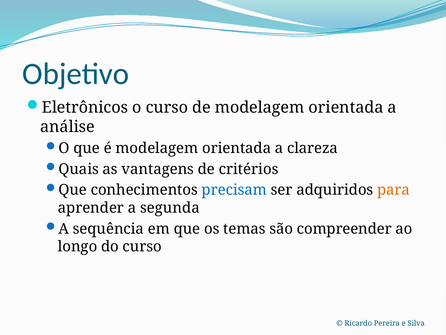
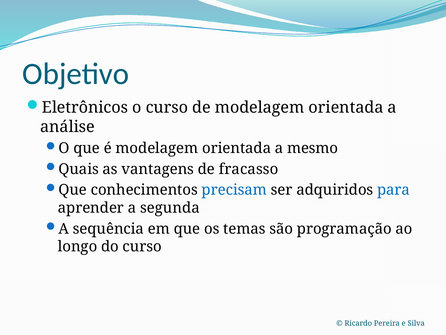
clareza: clareza -> mesmo
critérios: critérios -> fracasso
para colour: orange -> blue
compreender: compreender -> programação
